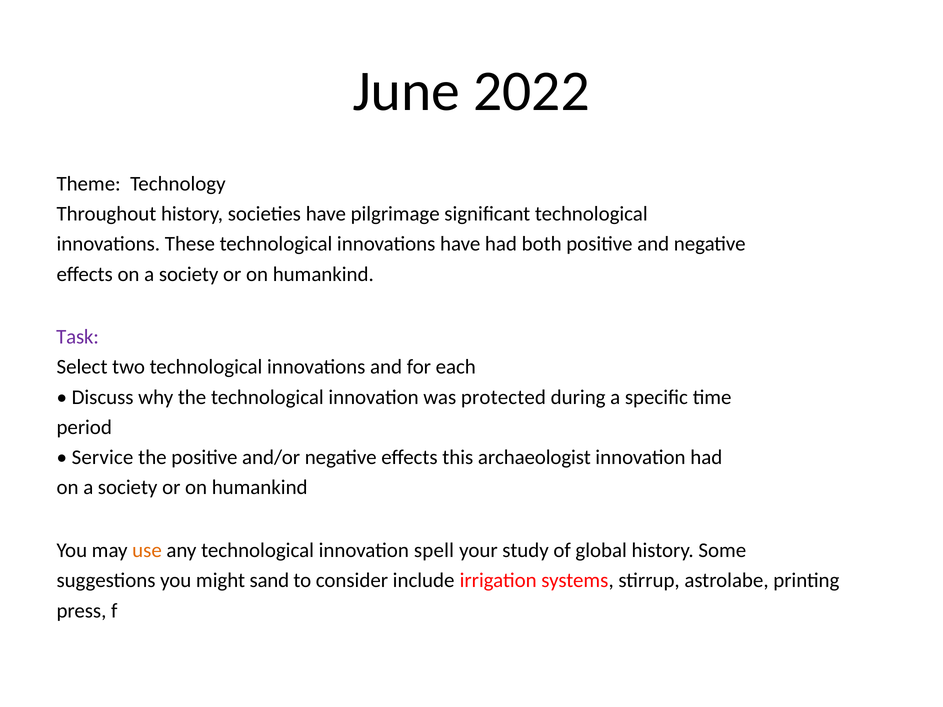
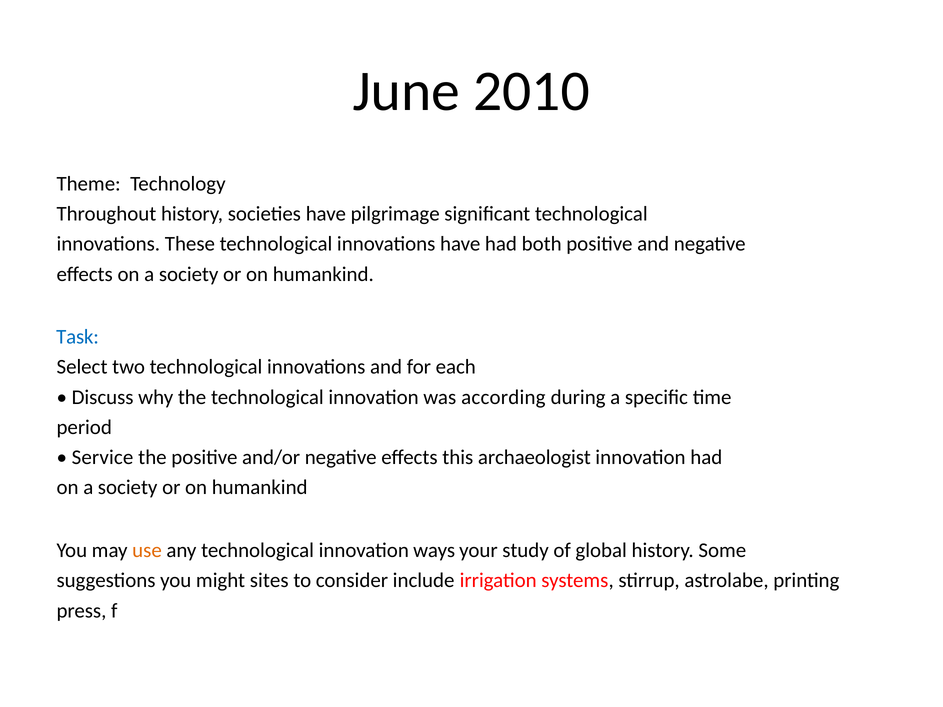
2022: 2022 -> 2010
Task colour: purple -> blue
protected: protected -> according
spell: spell -> ways
sand: sand -> sites
